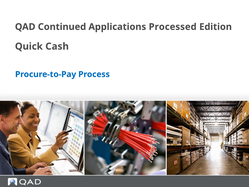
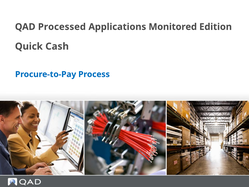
Continued: Continued -> Processed
Processed: Processed -> Monitored
